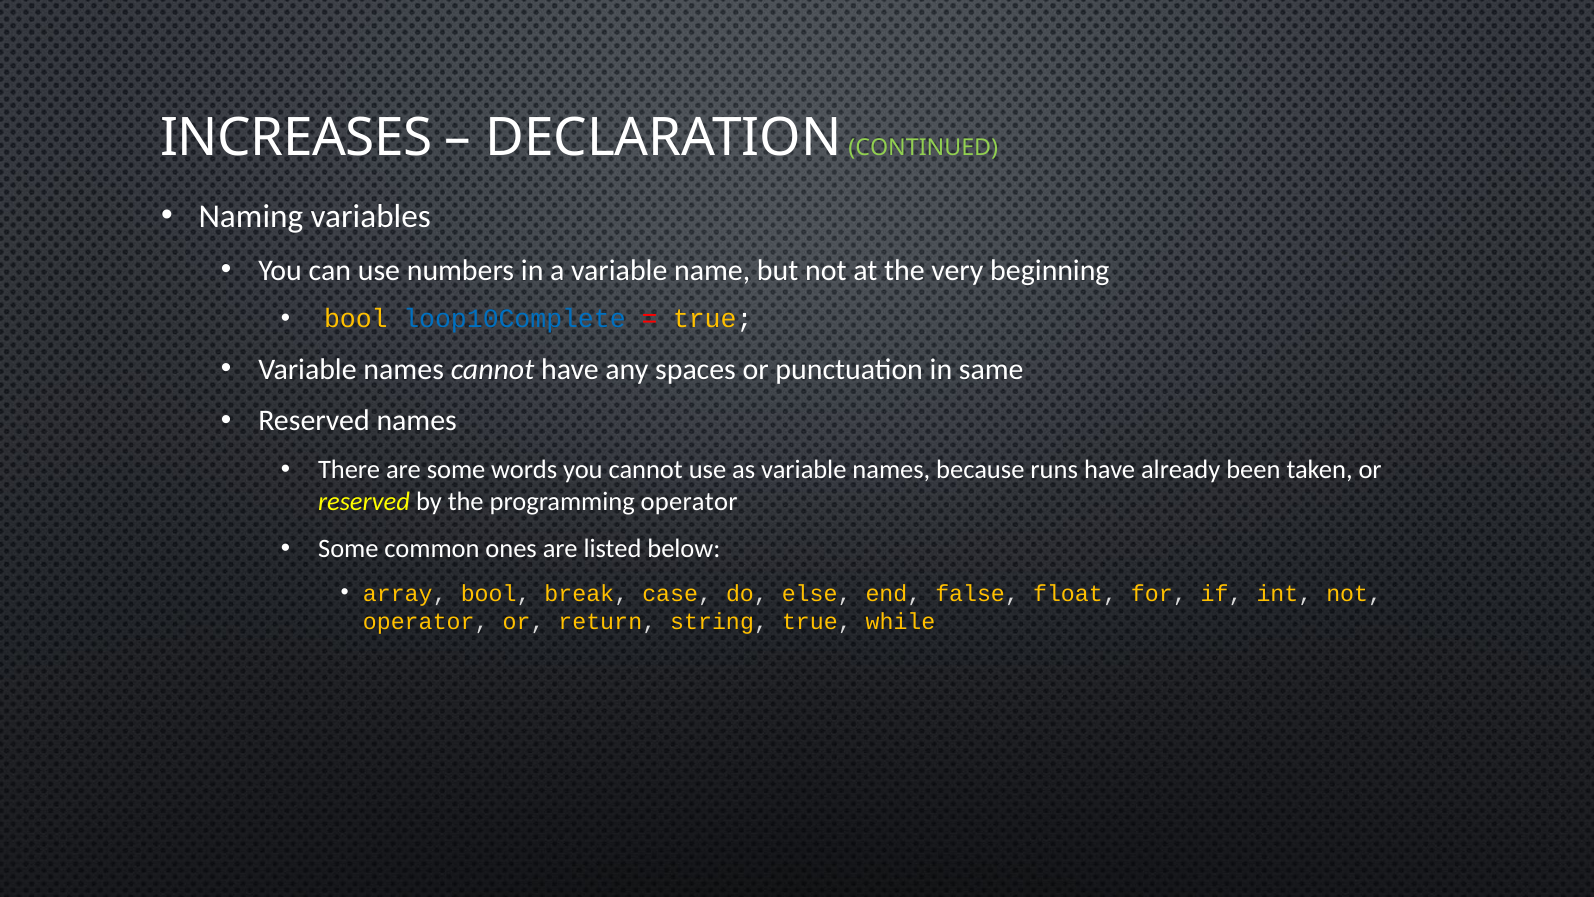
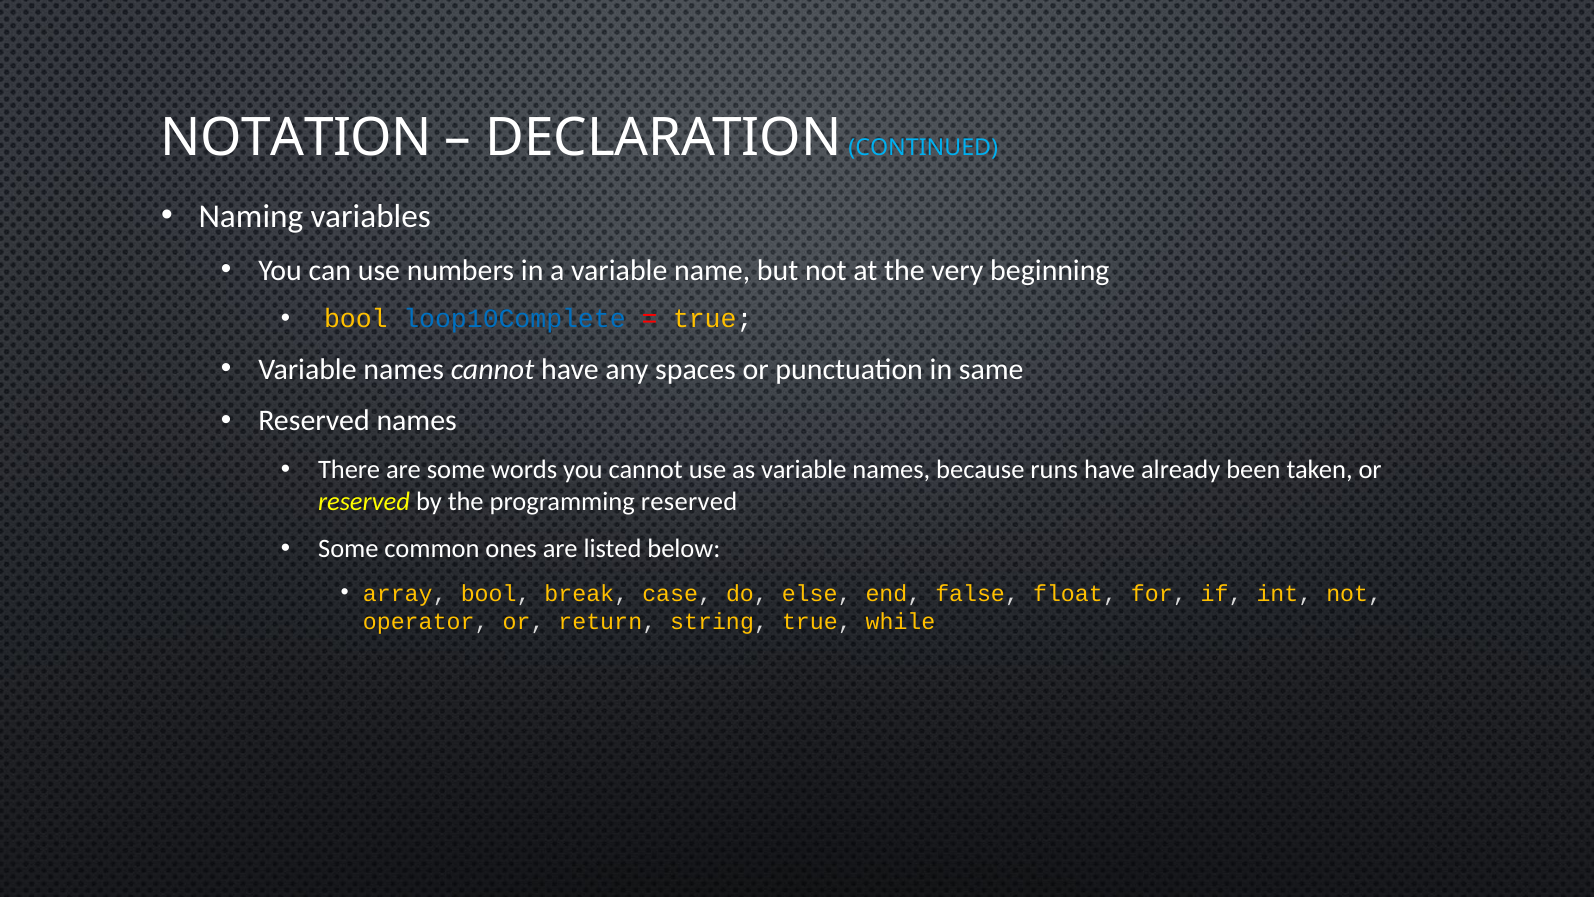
INCREASES: INCREASES -> NOTATION
CONTINUED colour: light green -> light blue
programming operator: operator -> reserved
